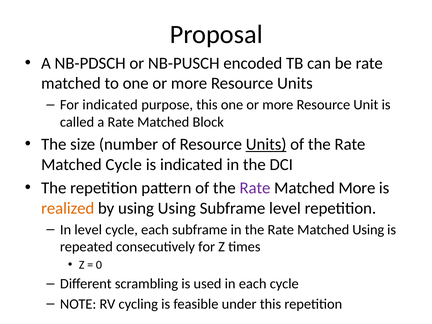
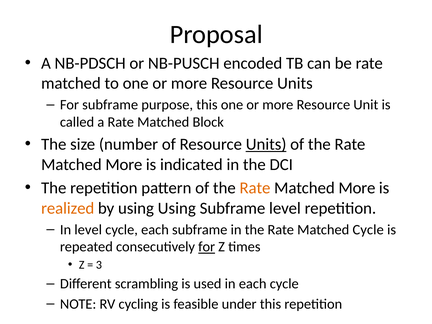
For indicated: indicated -> subframe
Cycle at (124, 164): Cycle -> More
Rate at (255, 188) colour: purple -> orange
Matched Using: Using -> Cycle
for at (207, 247) underline: none -> present
0: 0 -> 3
